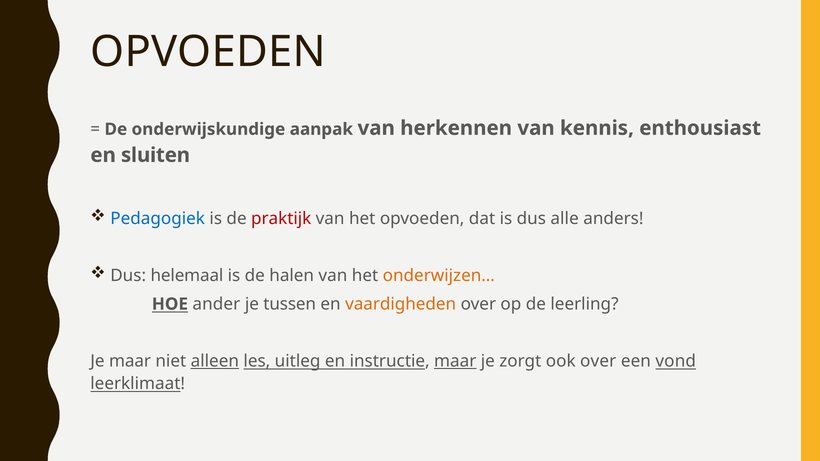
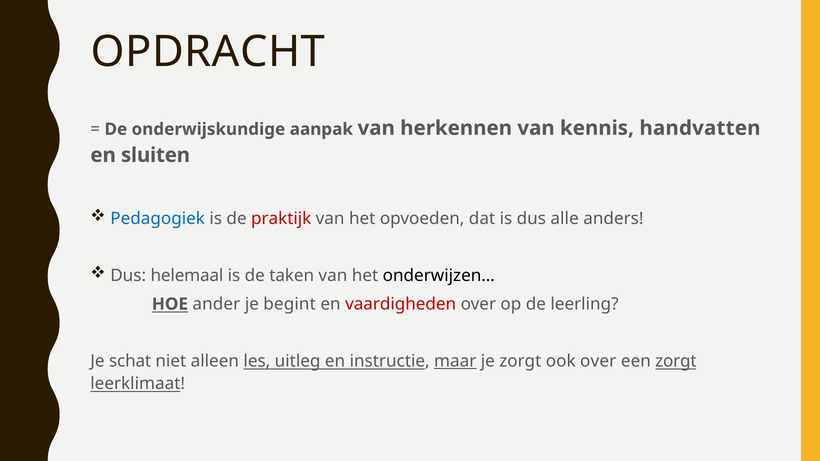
OPVOEDEN at (208, 52): OPVOEDEN -> OPDRACHT
enthousiast: enthousiast -> handvatten
halen: halen -> taken
onderwijzen… colour: orange -> black
tussen: tussen -> begint
vaardigheden colour: orange -> red
Je maar: maar -> schat
alleen underline: present -> none
een vond: vond -> zorgt
